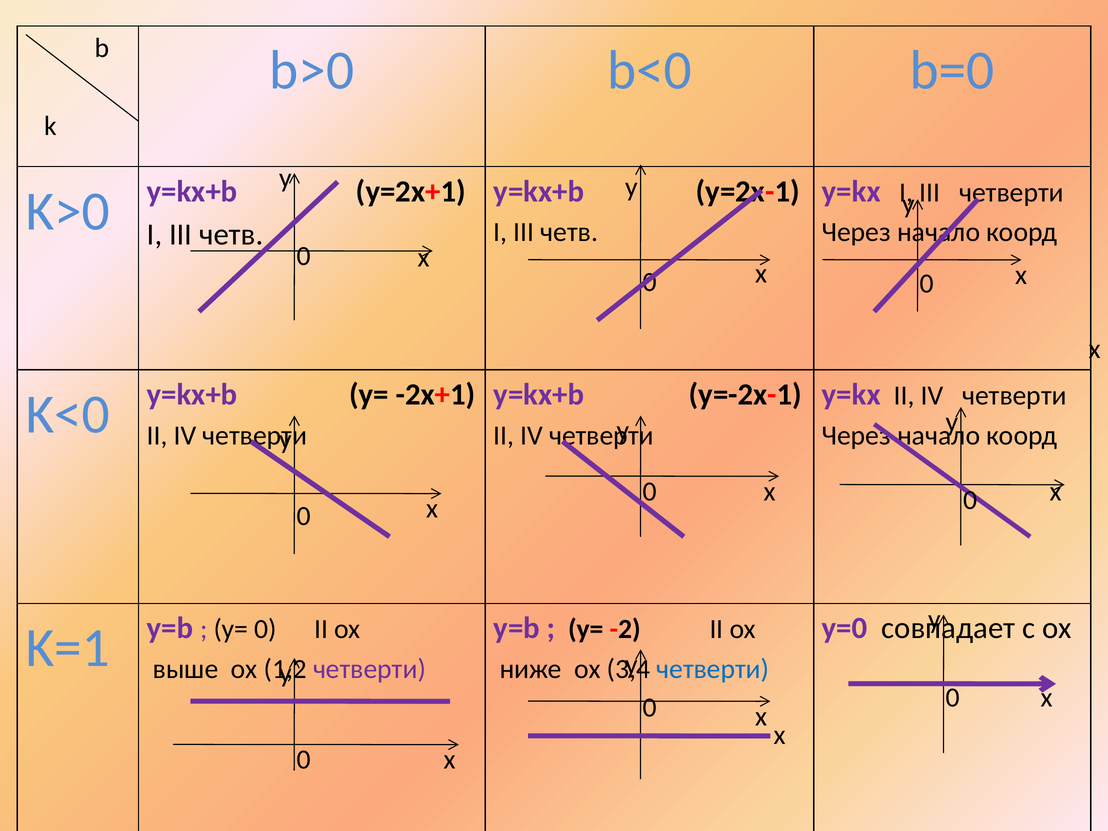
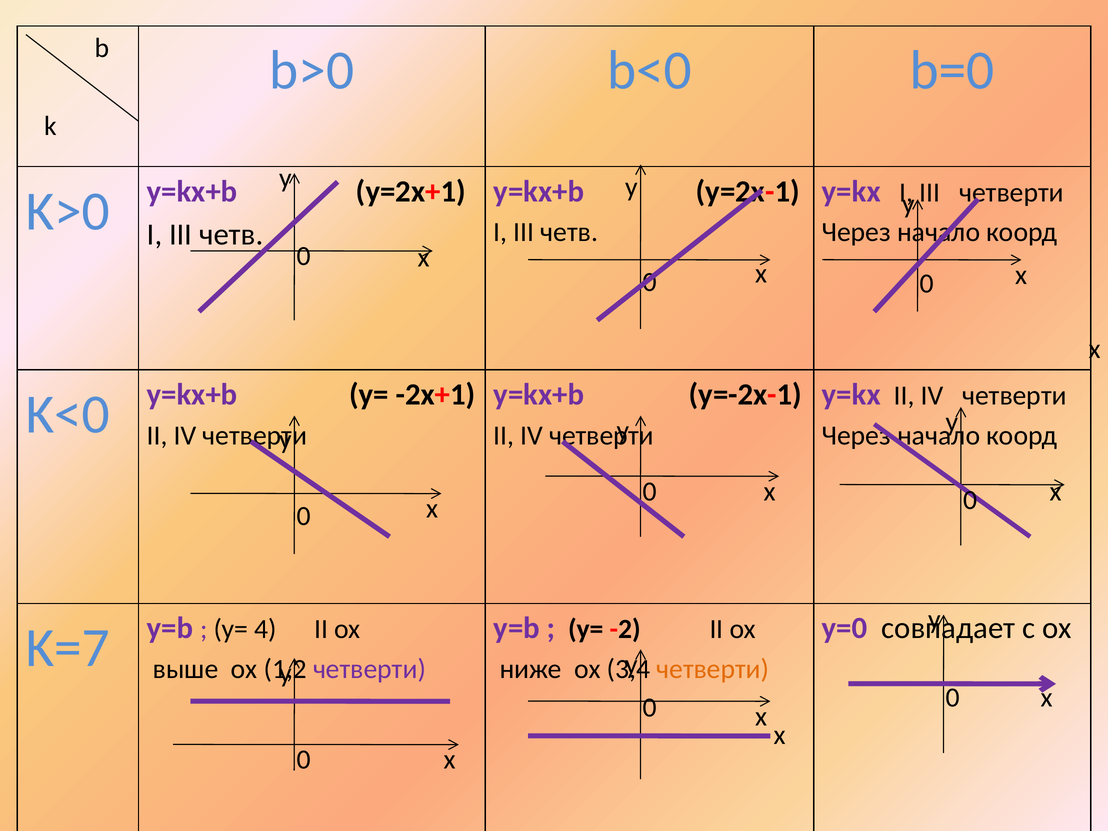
K=1: K=1 -> K=7
y= 0: 0 -> 4
четверти at (713, 669) colour: blue -> orange
